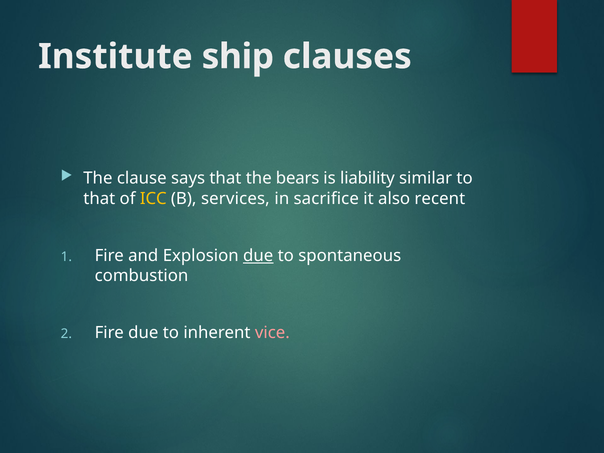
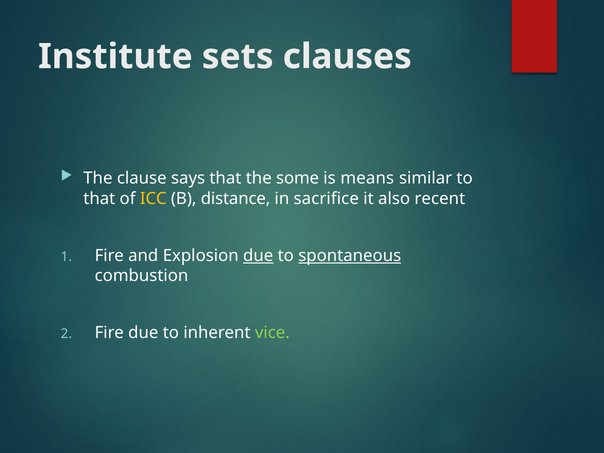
ship: ship -> sets
bears: bears -> some
liability: liability -> means
services: services -> distance
spontaneous underline: none -> present
vice colour: pink -> light green
